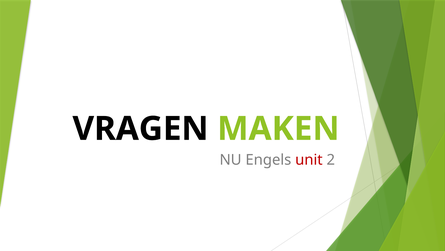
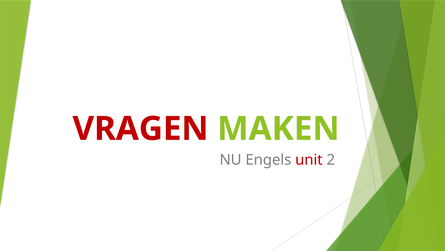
VRAGEN colour: black -> red
